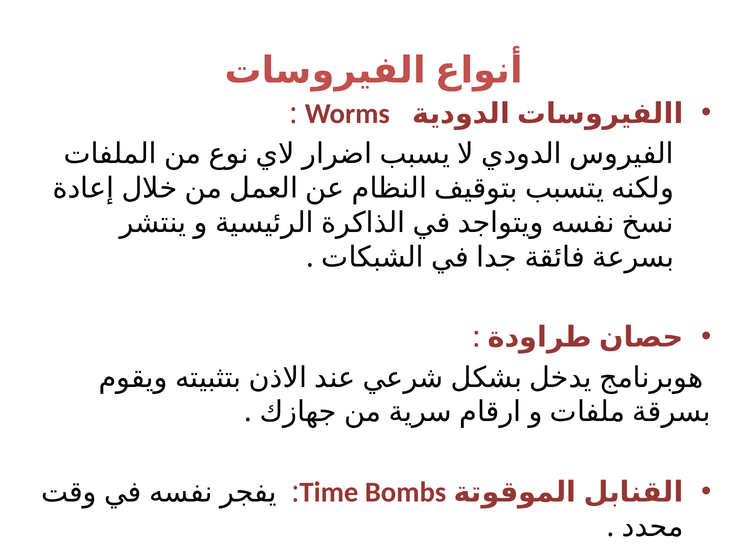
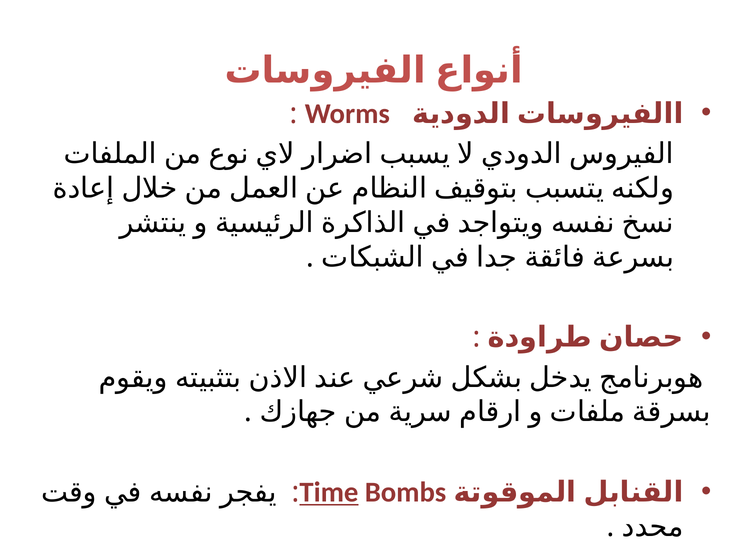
Time underline: none -> present
